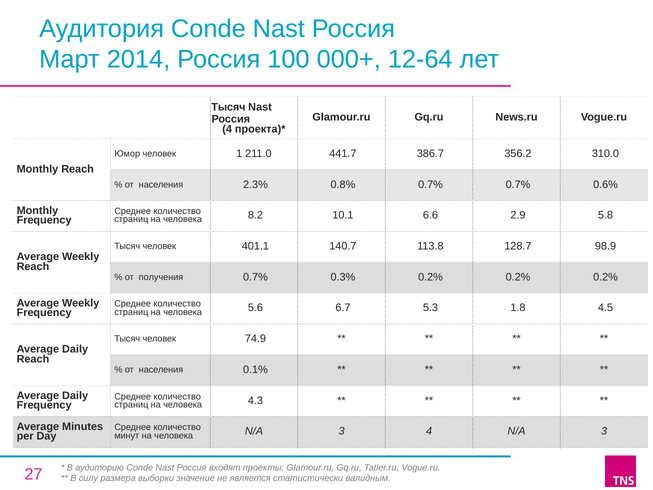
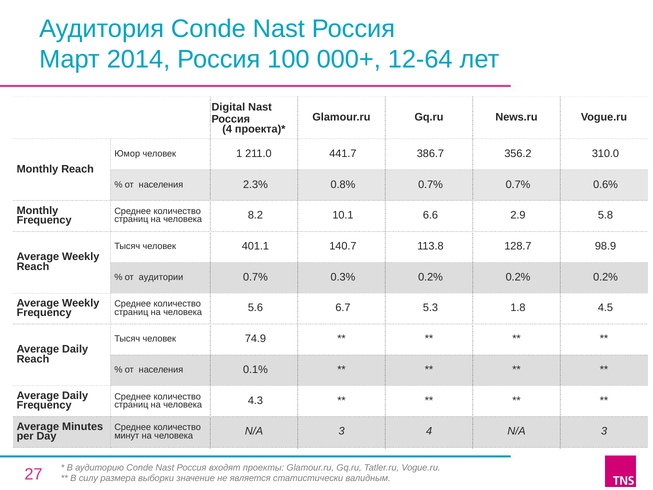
Тысяч at (228, 107): Тысяч -> Digital
получения: получения -> аудитории
